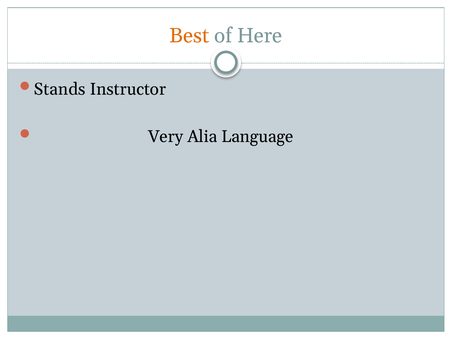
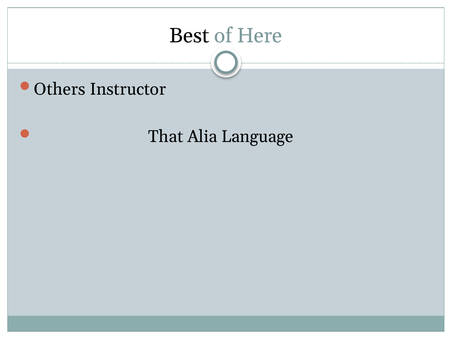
Best colour: orange -> black
Stands: Stands -> Others
Very: Very -> That
